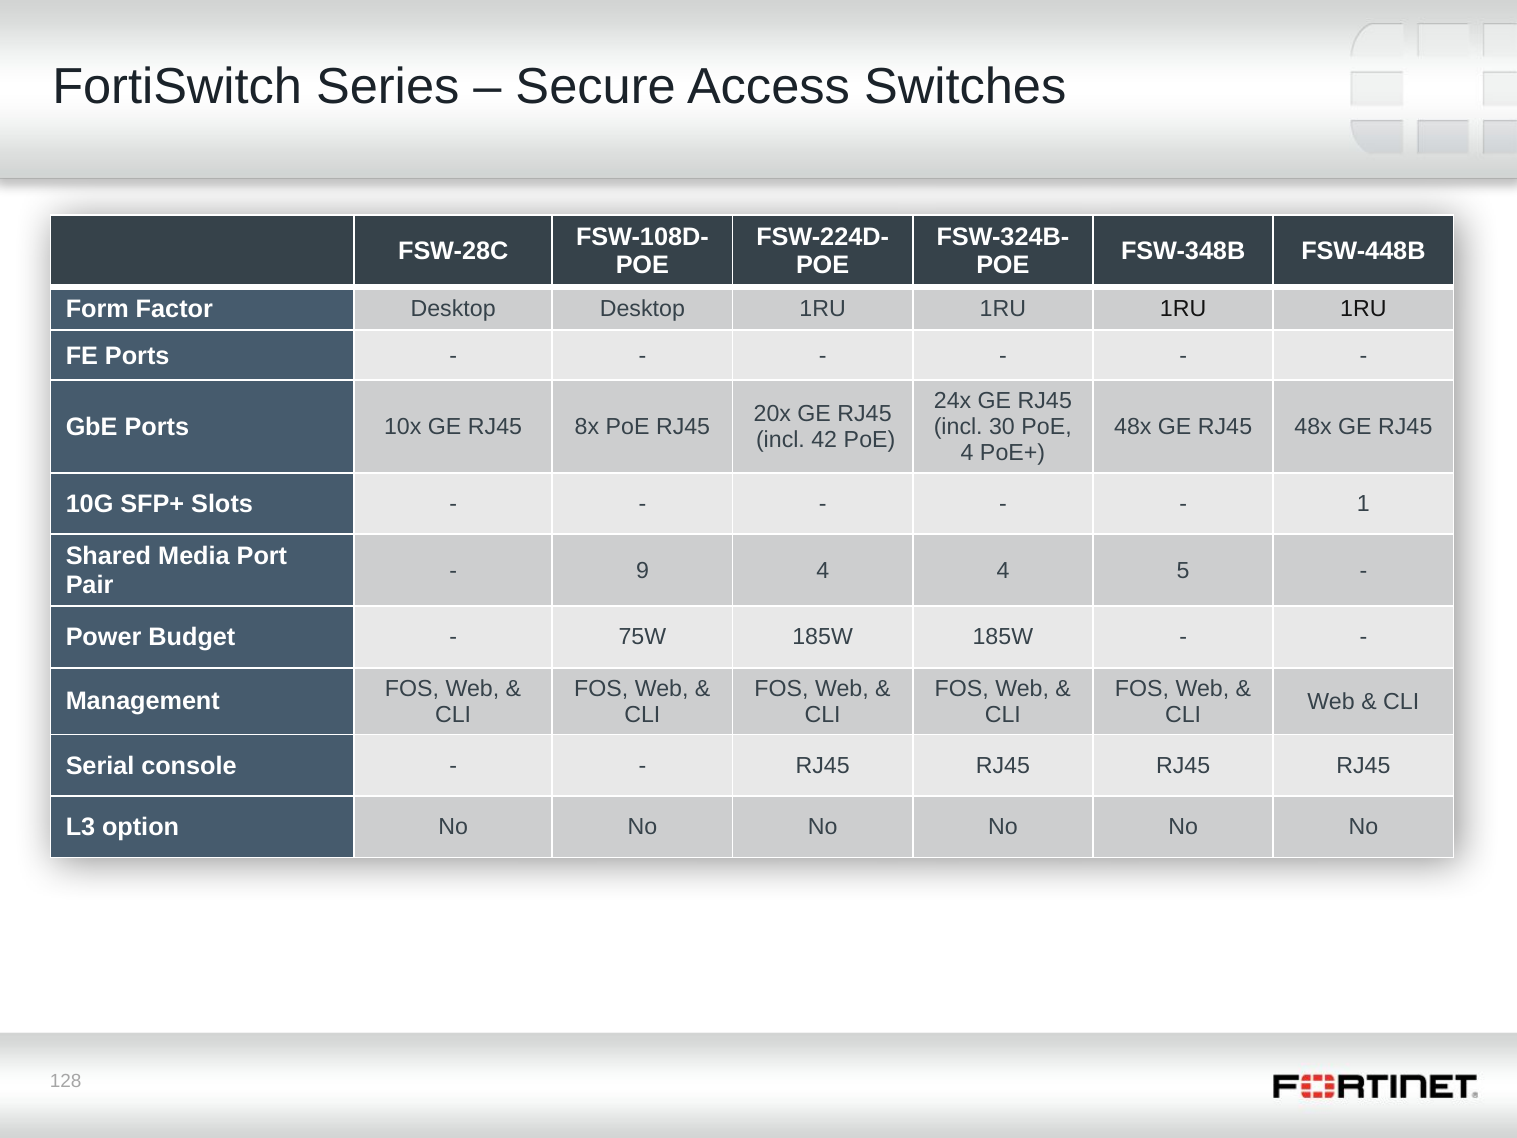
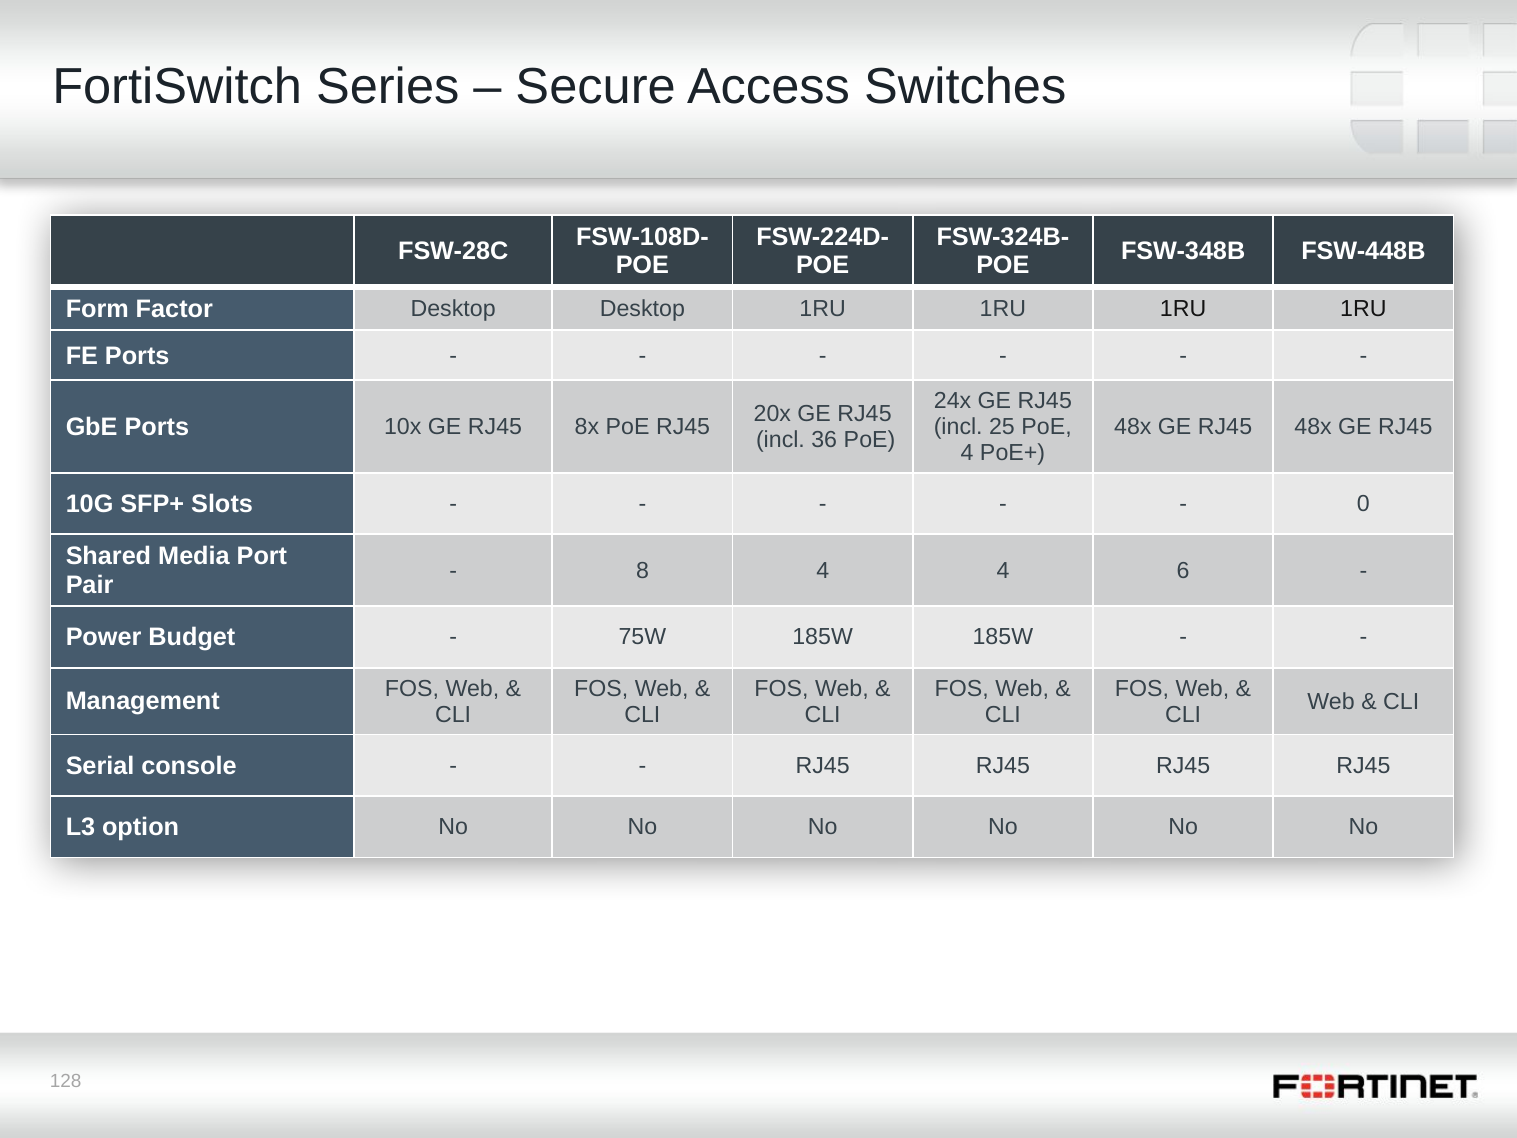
30: 30 -> 25
42: 42 -> 36
1: 1 -> 0
9: 9 -> 8
5: 5 -> 6
